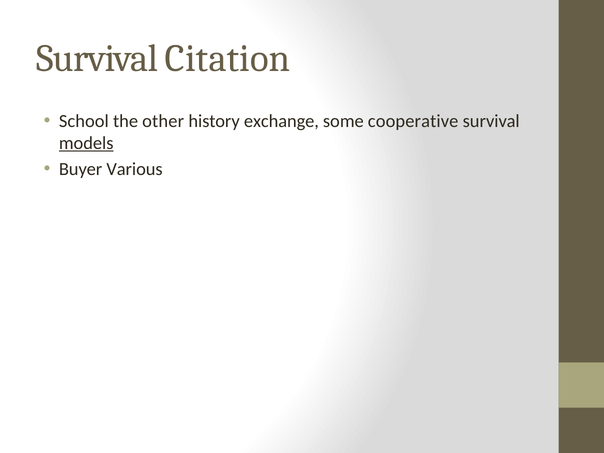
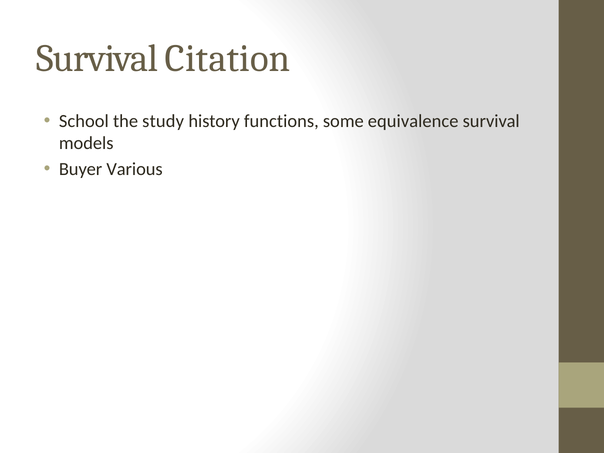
other: other -> study
exchange: exchange -> functions
cooperative: cooperative -> equivalence
models underline: present -> none
